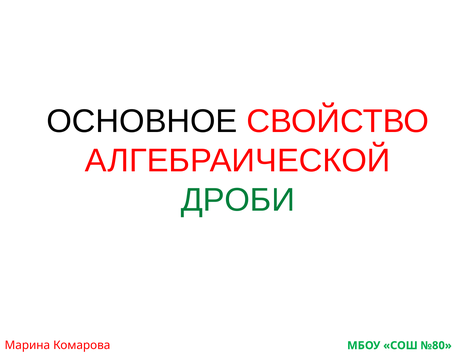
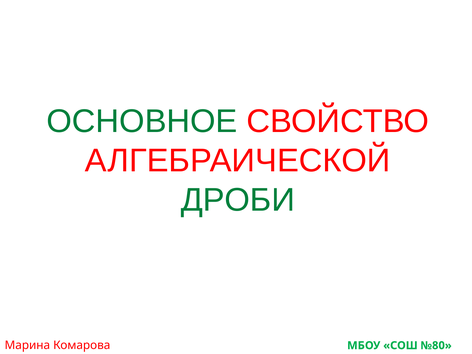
ОСНОВНОЕ colour: black -> green
